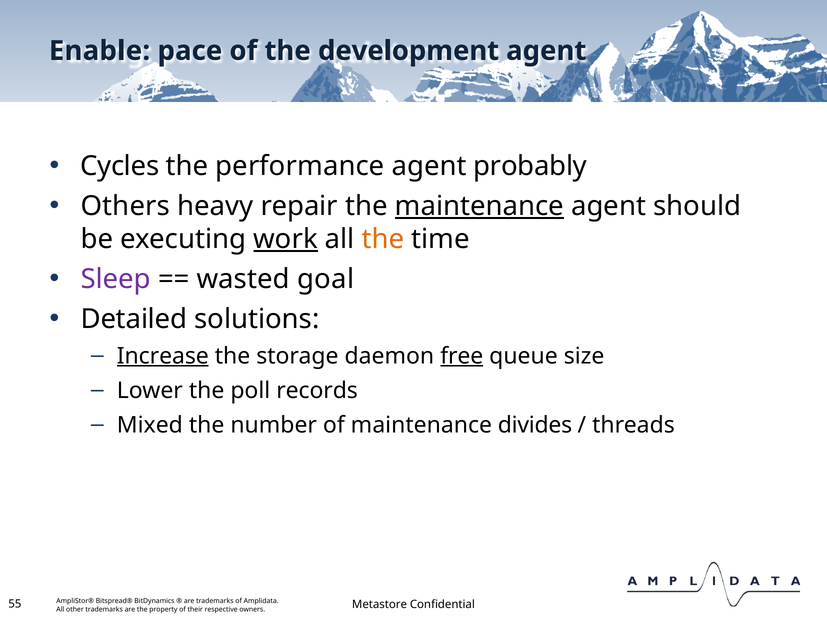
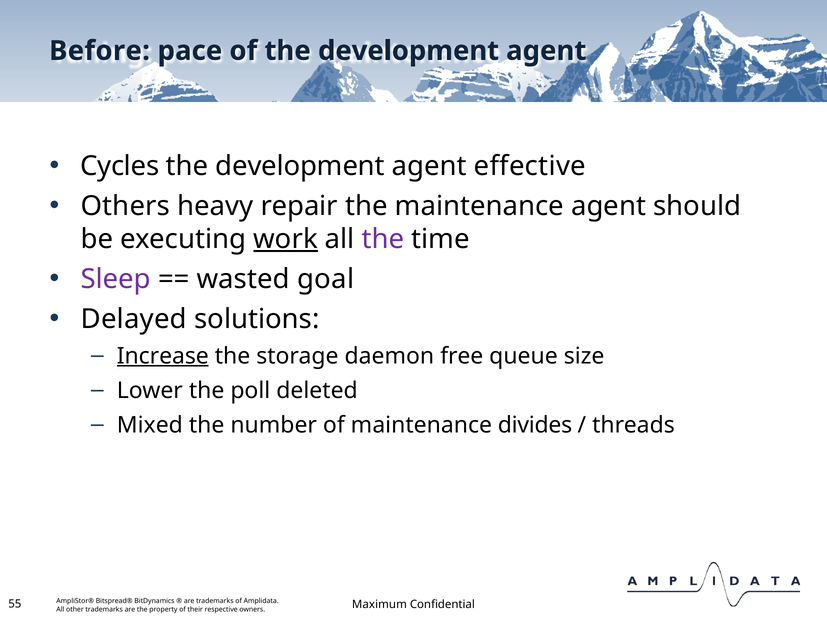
Enable: Enable -> Before
performance at (300, 166): performance -> development
probably: probably -> effective
maintenance at (479, 206) underline: present -> none
the at (383, 239) colour: orange -> purple
Detailed: Detailed -> Delayed
free underline: present -> none
records: records -> deleted
Metastore: Metastore -> Maximum
